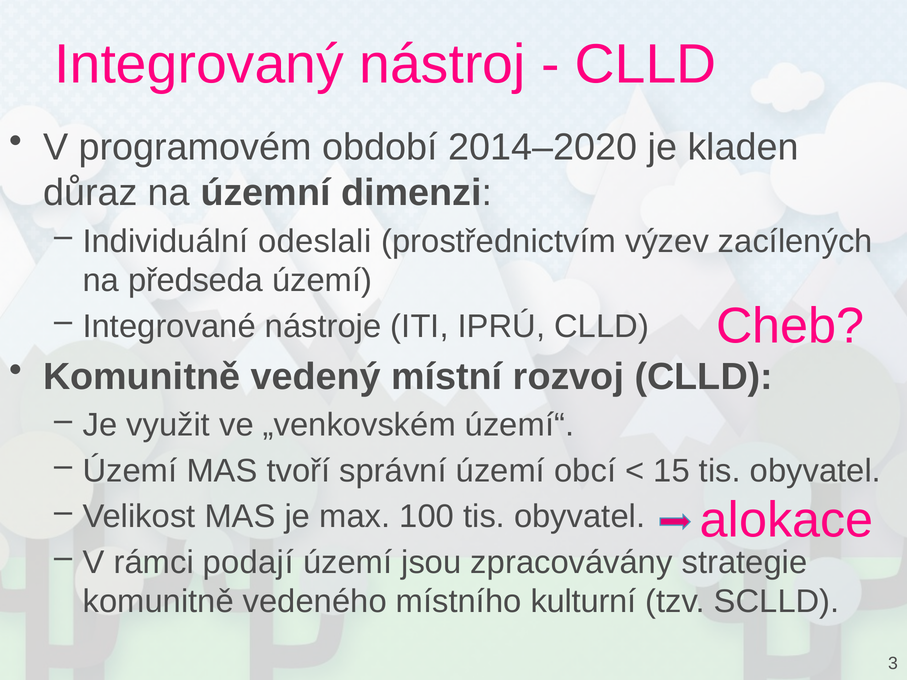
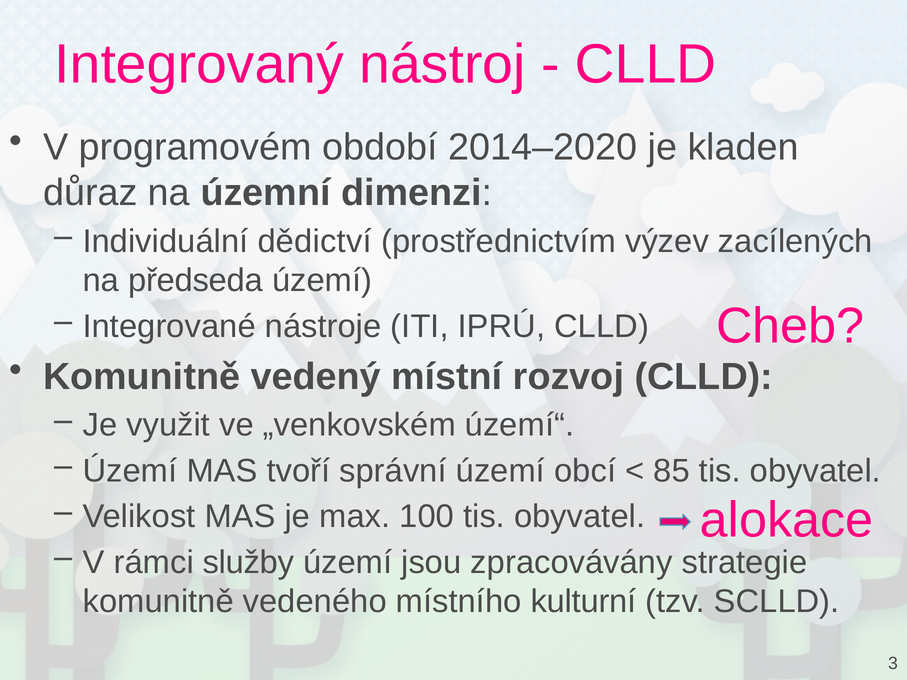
odeslali: odeslali -> dědictví
15: 15 -> 85
podají: podají -> služby
